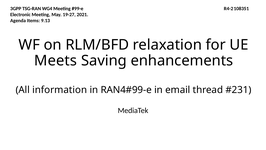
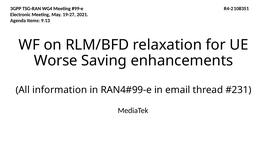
Meets: Meets -> Worse
